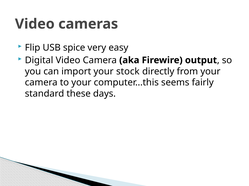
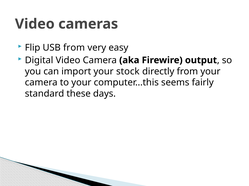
USB spice: spice -> from
